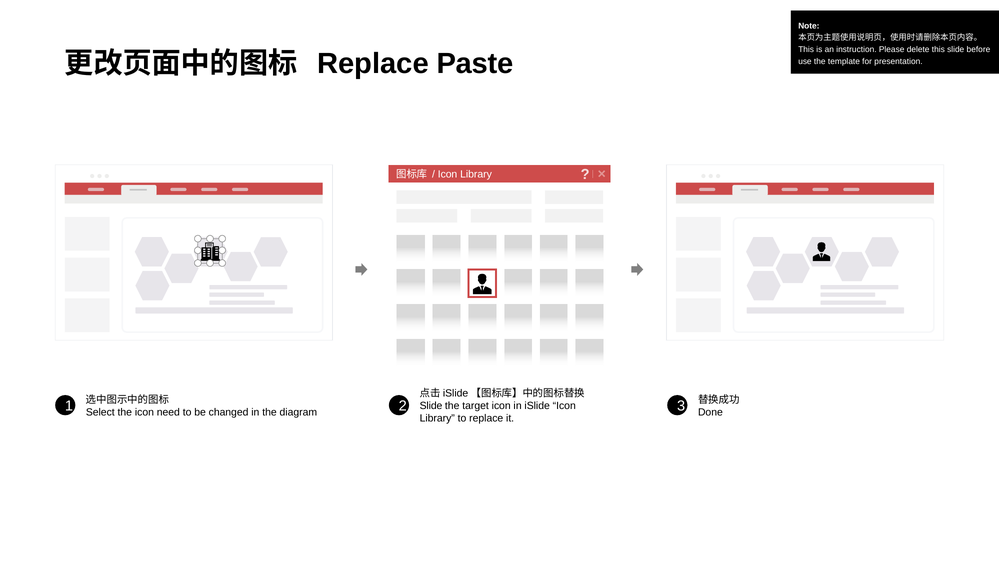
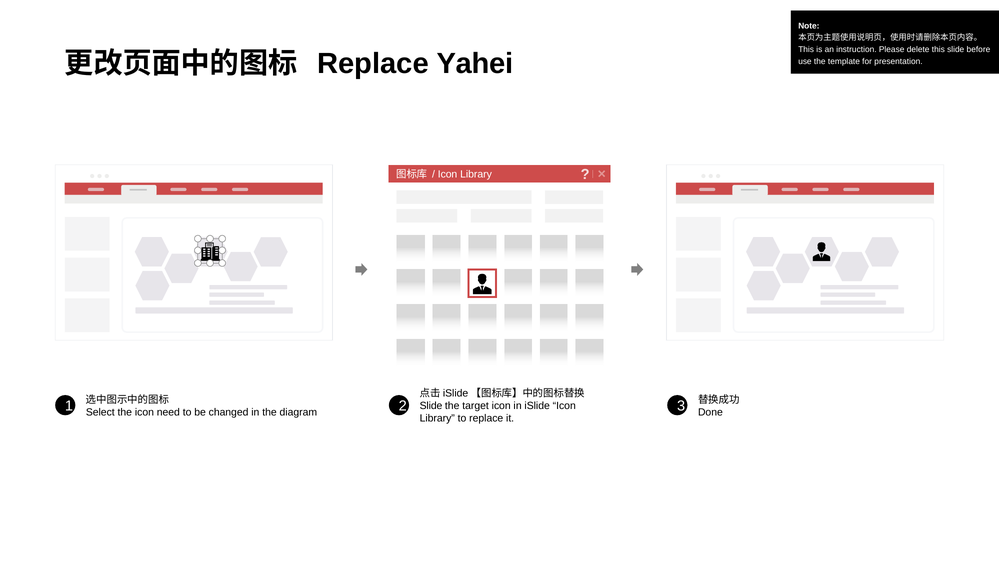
Paste: Paste -> Yahei
